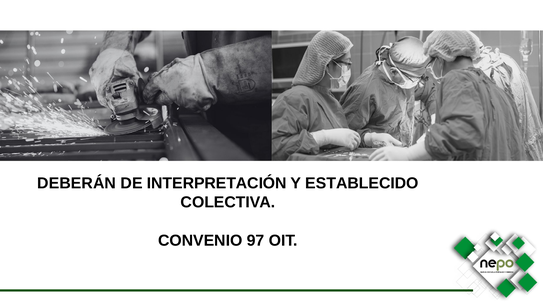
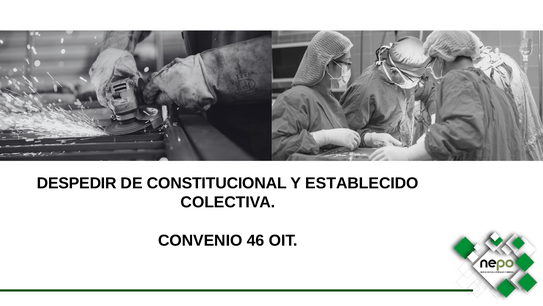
DEBERÁN: DEBERÁN -> DESPEDIR
INTERPRETACIÓN: INTERPRETACIÓN -> CONSTITUCIONAL
97: 97 -> 46
